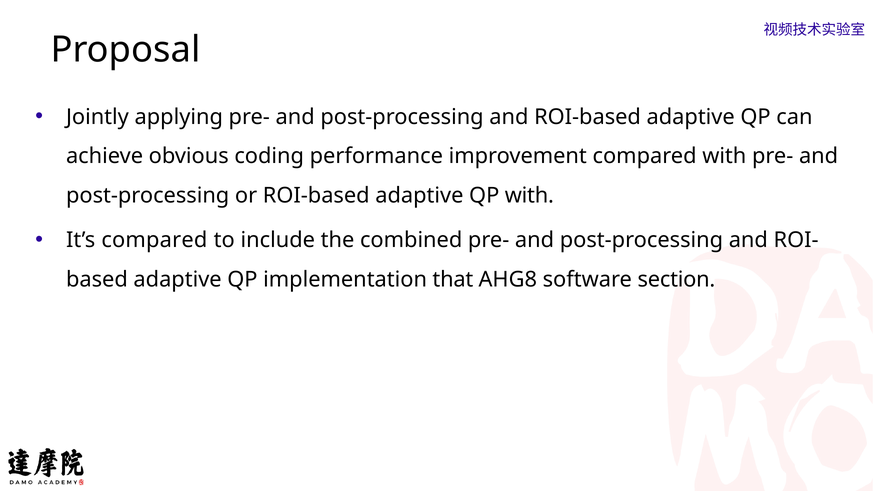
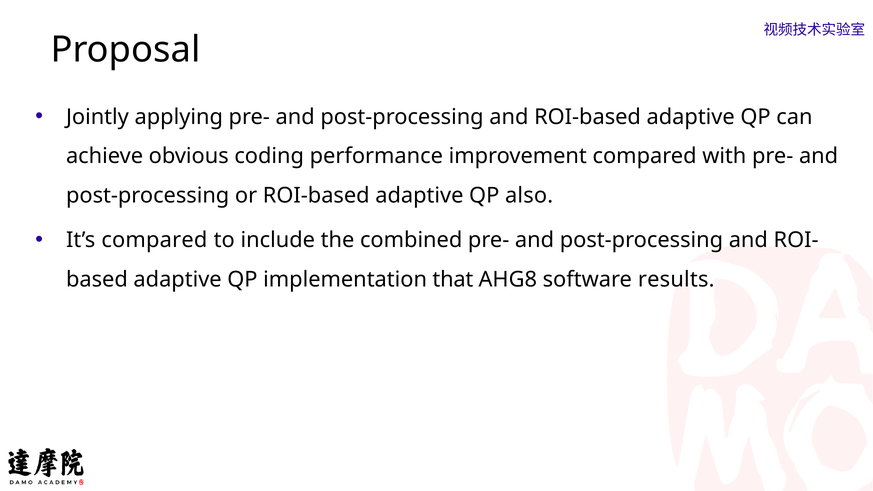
QP with: with -> also
section: section -> results
